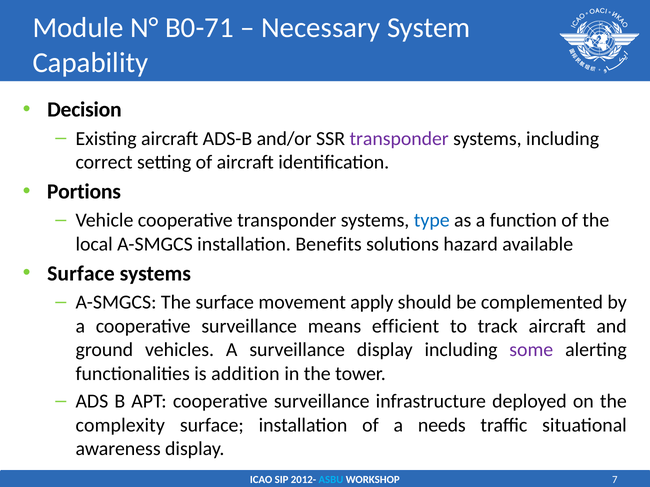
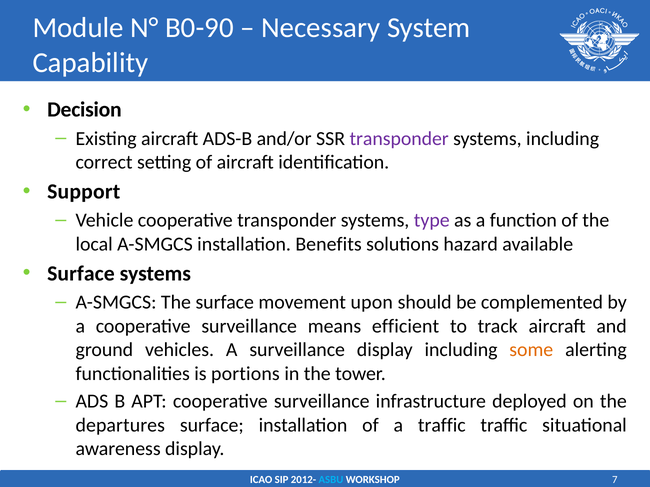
B0-71: B0-71 -> B0-90
Portions: Portions -> Support
type colour: blue -> purple
apply: apply -> upon
some colour: purple -> orange
addition: addition -> portions
complexity: complexity -> departures
a needs: needs -> traffic
